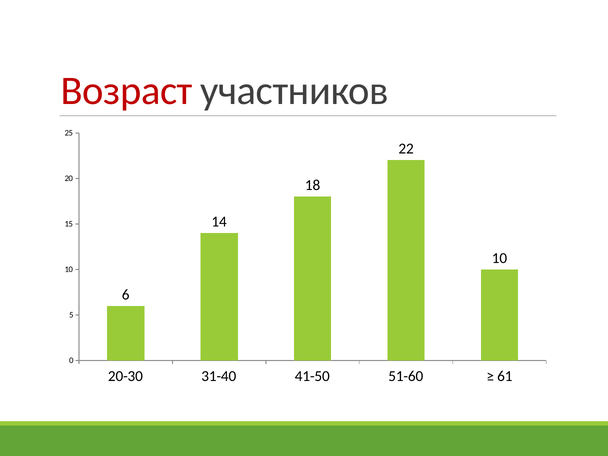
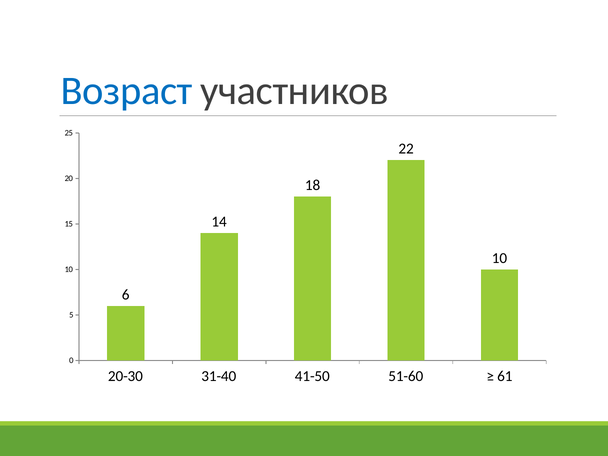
Возраст colour: red -> blue
